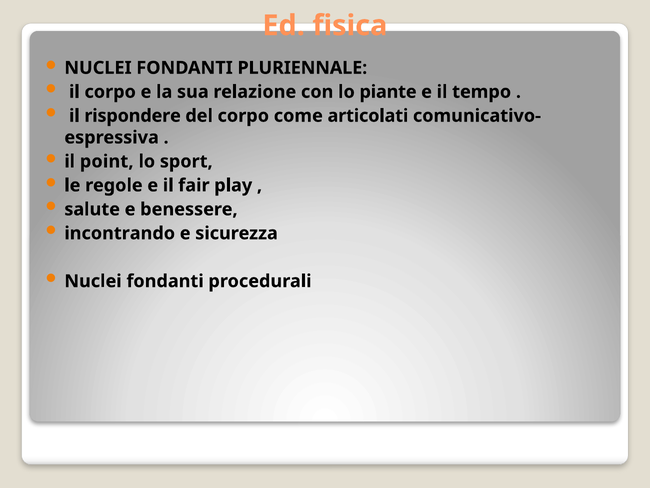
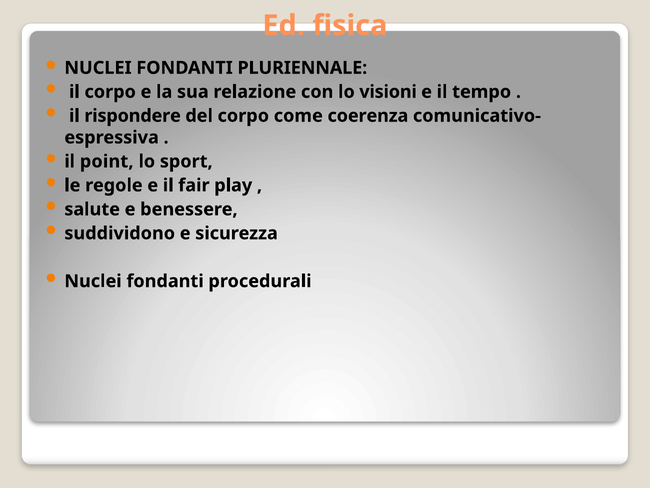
piante: piante -> visioni
articolati: articolati -> coerenza
incontrando: incontrando -> suddividono
